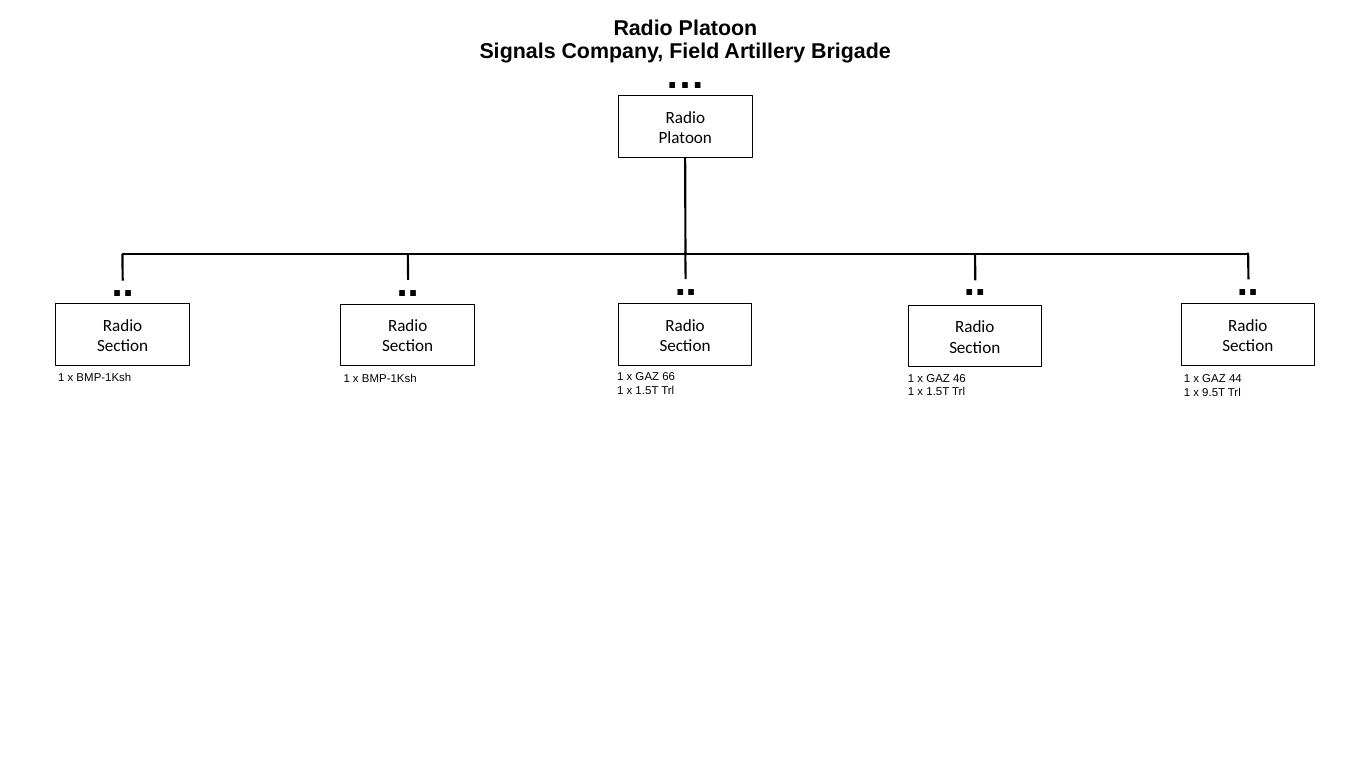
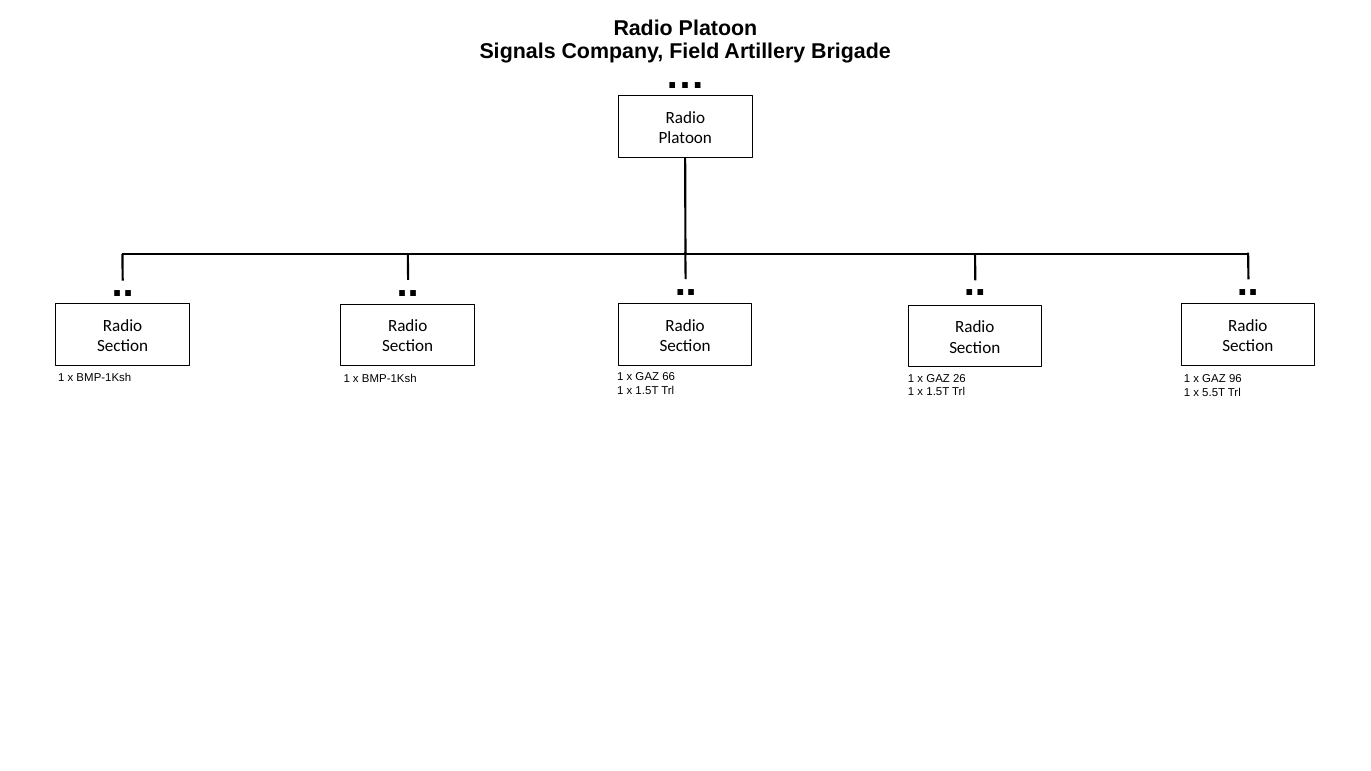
46: 46 -> 26
44: 44 -> 96
9.5T: 9.5T -> 5.5T
